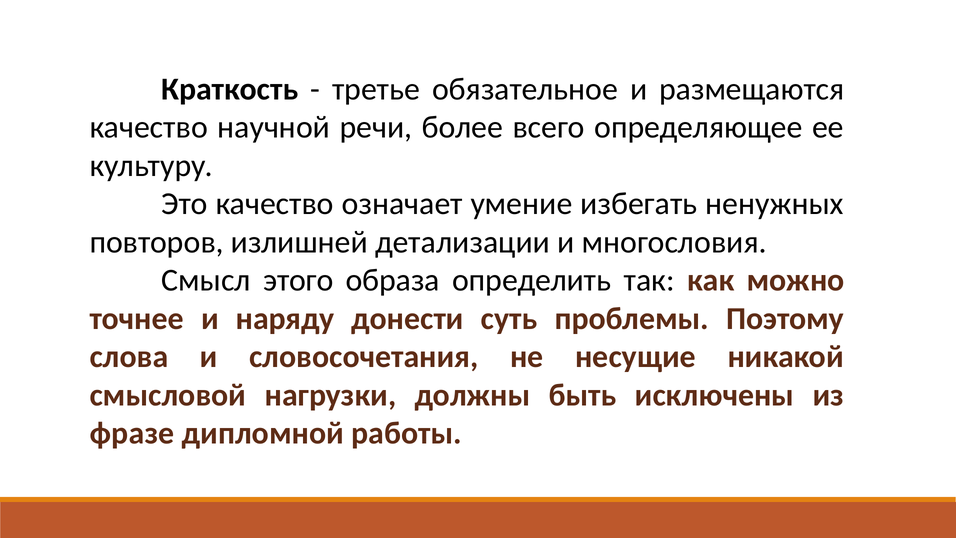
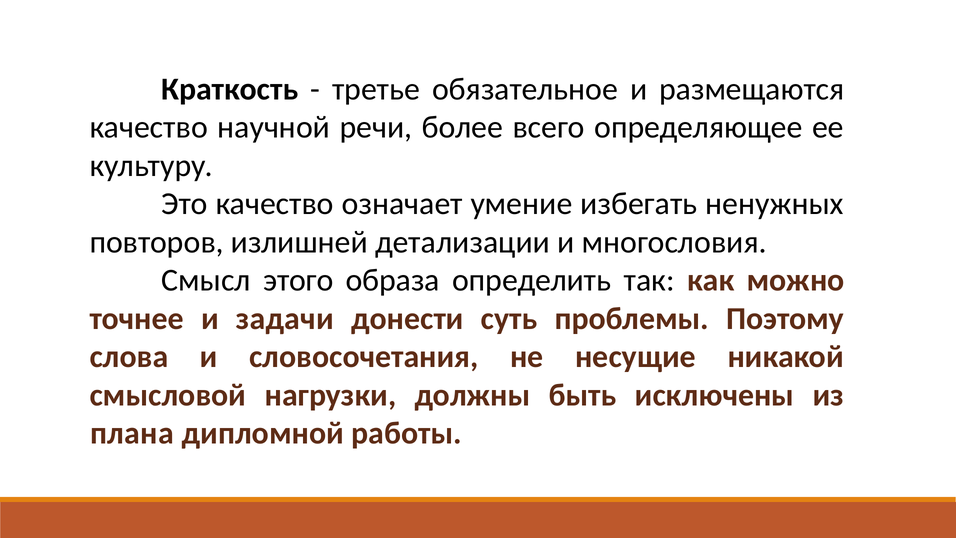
наряду: наряду -> задачи
фразе: фразе -> плана
